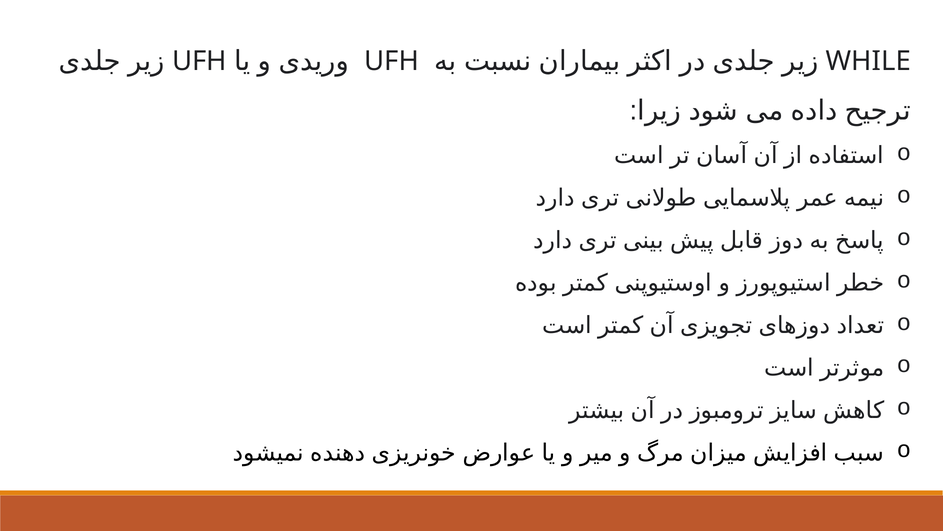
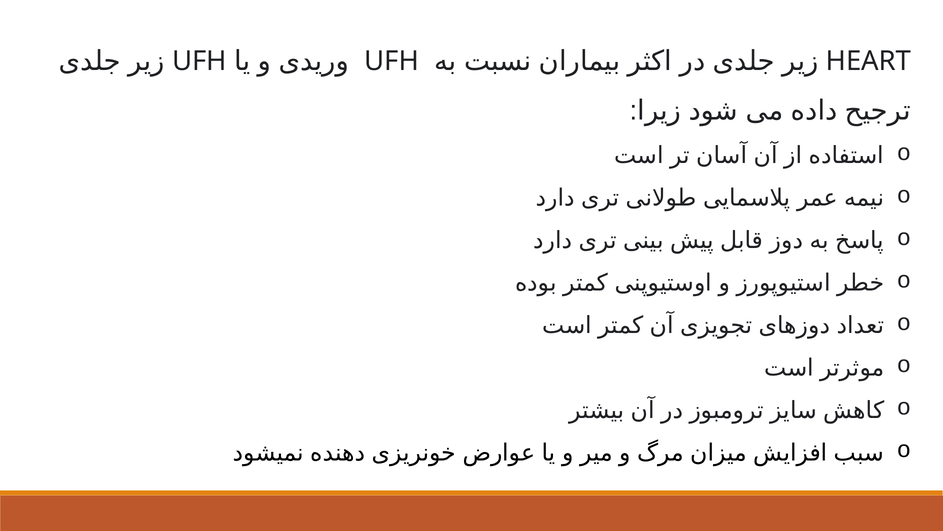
WHILE: WHILE -> HEART
